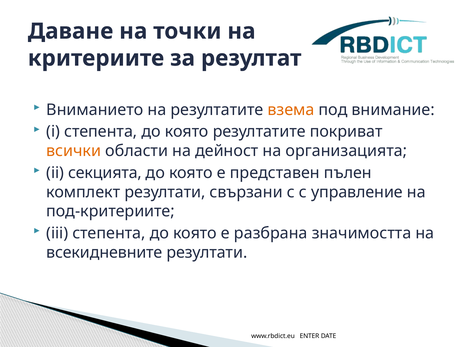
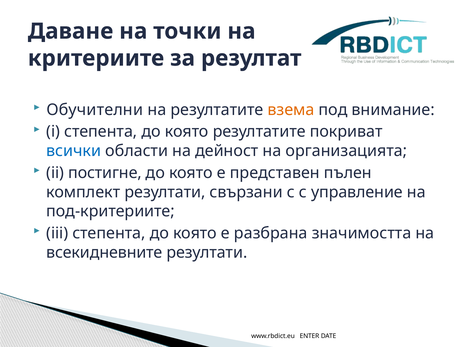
Вниманието: Вниманието -> Обучителни
всички colour: orange -> blue
секцията: секцията -> постигне
